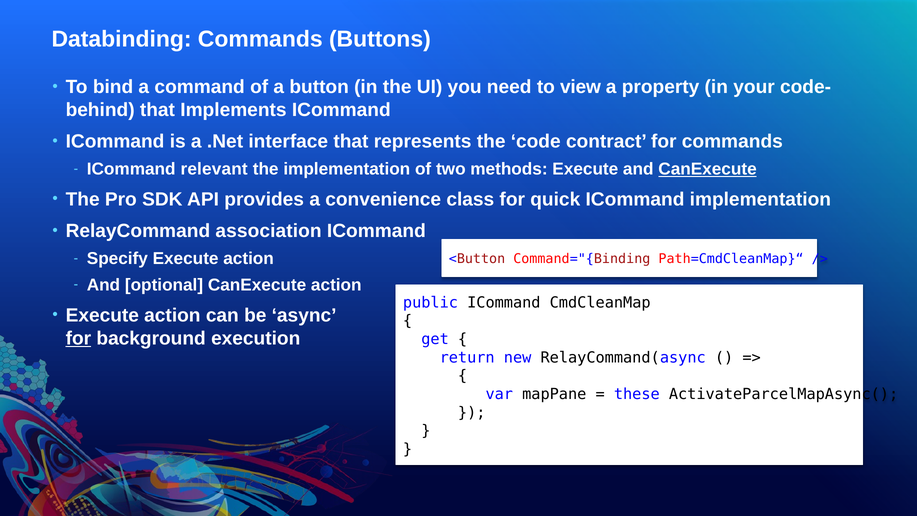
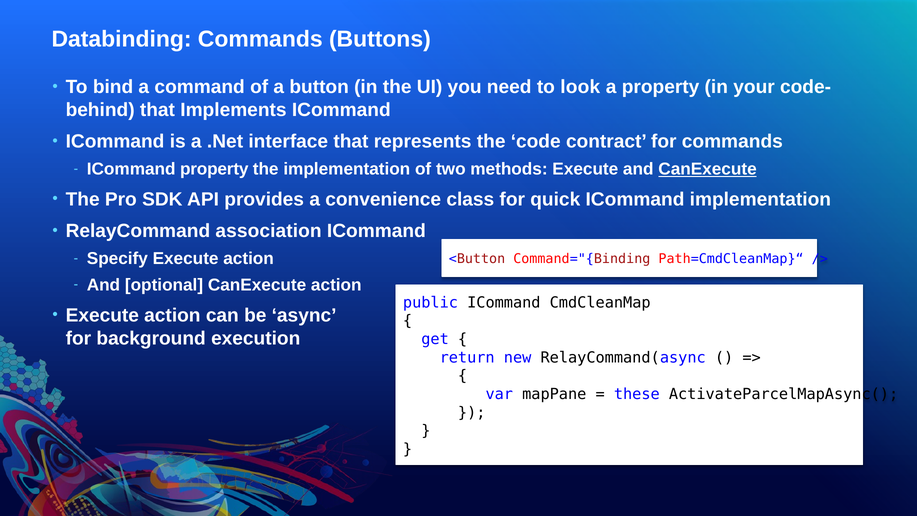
view: view -> look
ICommand relevant: relevant -> property
for at (78, 338) underline: present -> none
